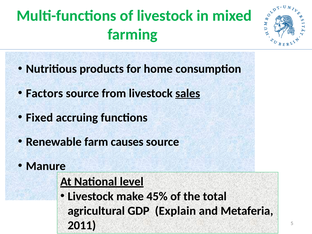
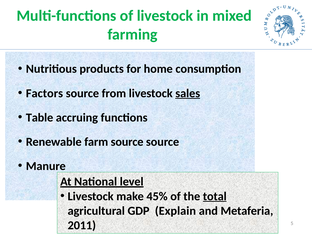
Fixed: Fixed -> Table
farm causes: causes -> source
total underline: none -> present
